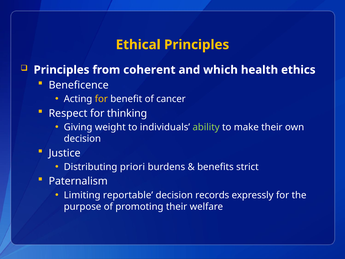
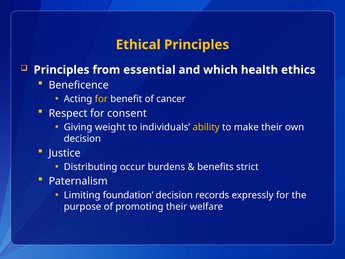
coherent: coherent -> essential
thinking: thinking -> consent
ability colour: light green -> yellow
priori: priori -> occur
reportable: reportable -> foundation
